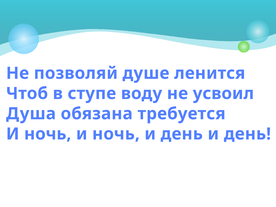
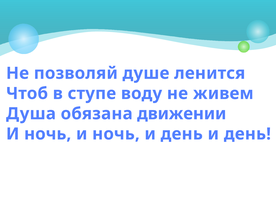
усвоил: усвоил -> живем
требуется: требуется -> движении
